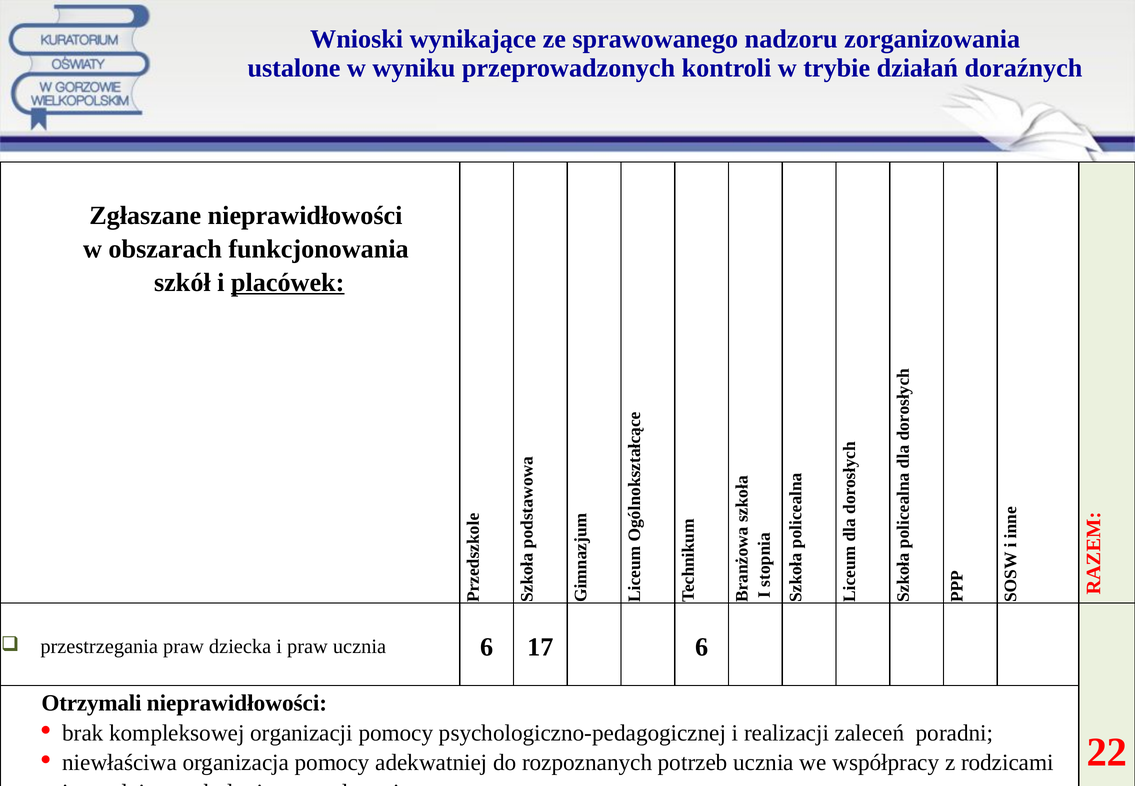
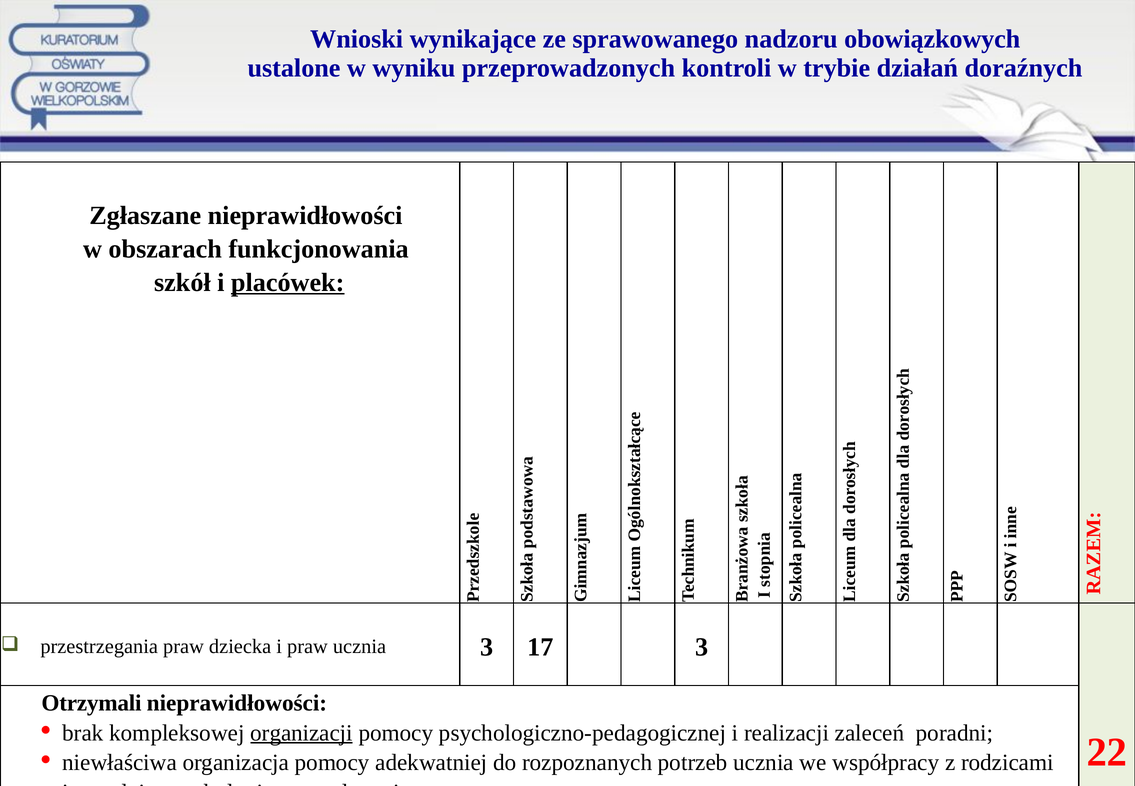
zorganizowania: zorganizowania -> obowiązkowych
ucznia 6: 6 -> 3
17 6: 6 -> 3
organizacji underline: none -> present
